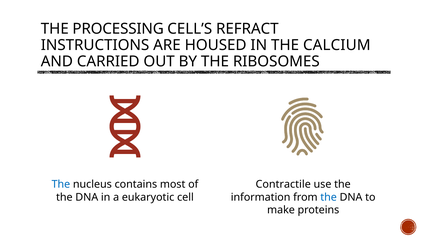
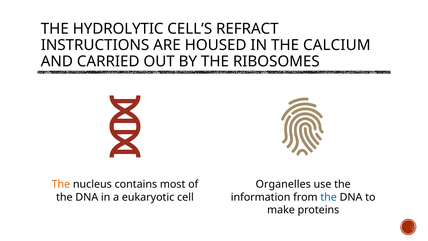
PROCESSING: PROCESSING -> HYDROLYTIC
The at (61, 184) colour: blue -> orange
Contractile: Contractile -> Organelles
